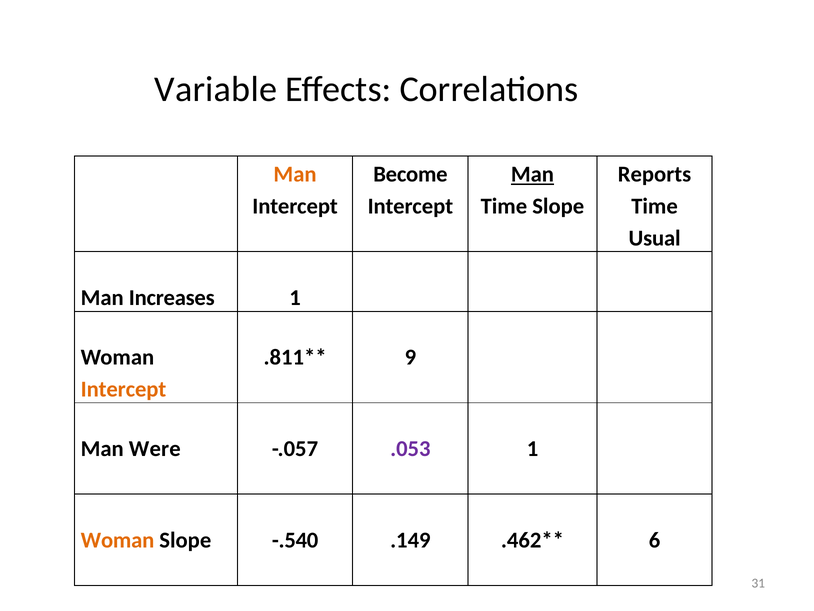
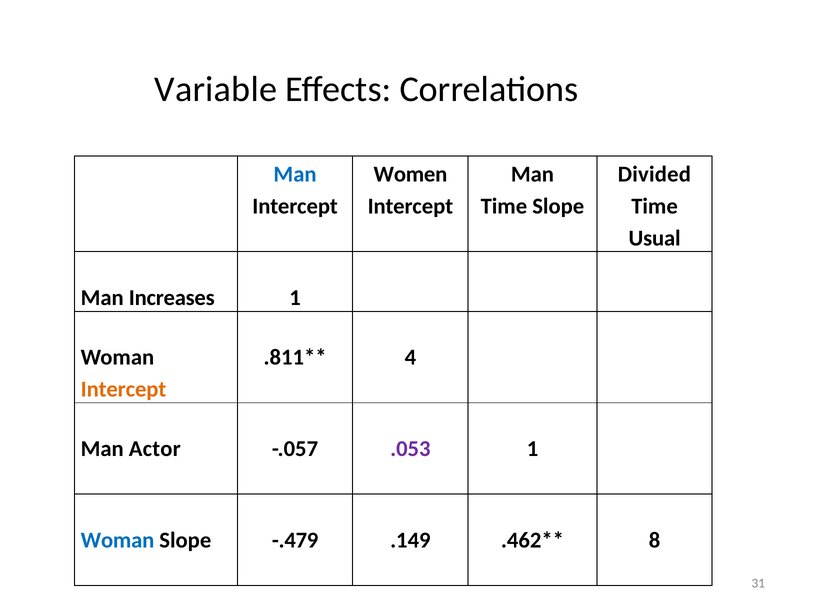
Man at (295, 174) colour: orange -> blue
Become: Become -> Women
Man at (532, 174) underline: present -> none
Reports: Reports -> Divided
9: 9 -> 4
Were: Were -> Actor
Woman at (118, 540) colour: orange -> blue
-.540: -.540 -> -.479
6: 6 -> 8
